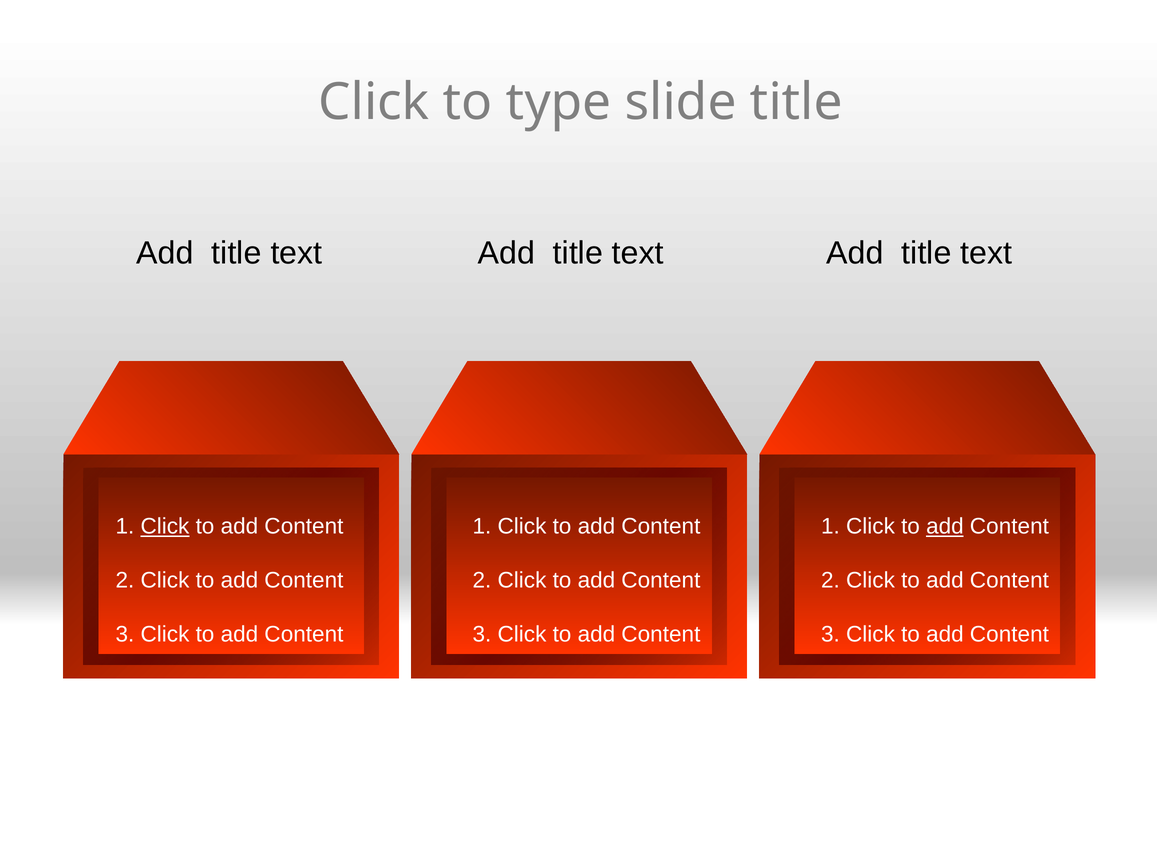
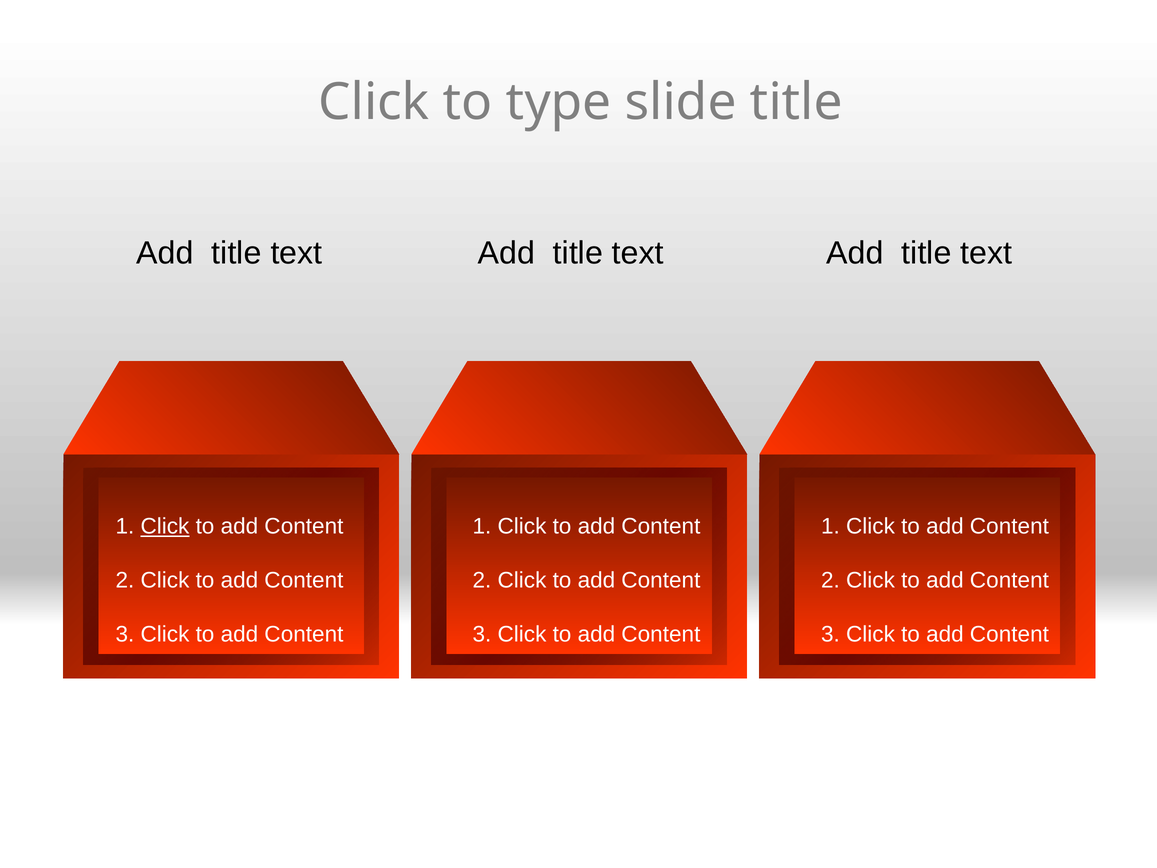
add at (945, 526) underline: present -> none
